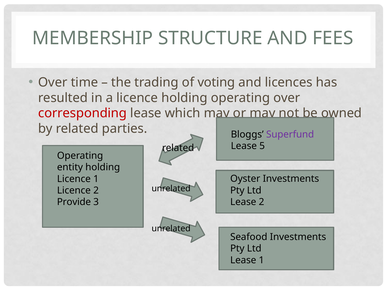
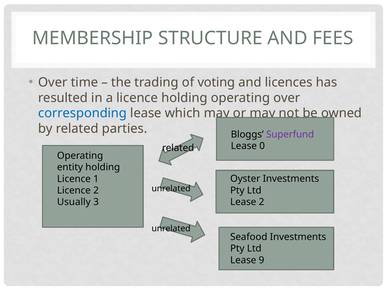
corresponding colour: red -> blue
5: 5 -> 0
Provide: Provide -> Usually
Lease 1: 1 -> 9
